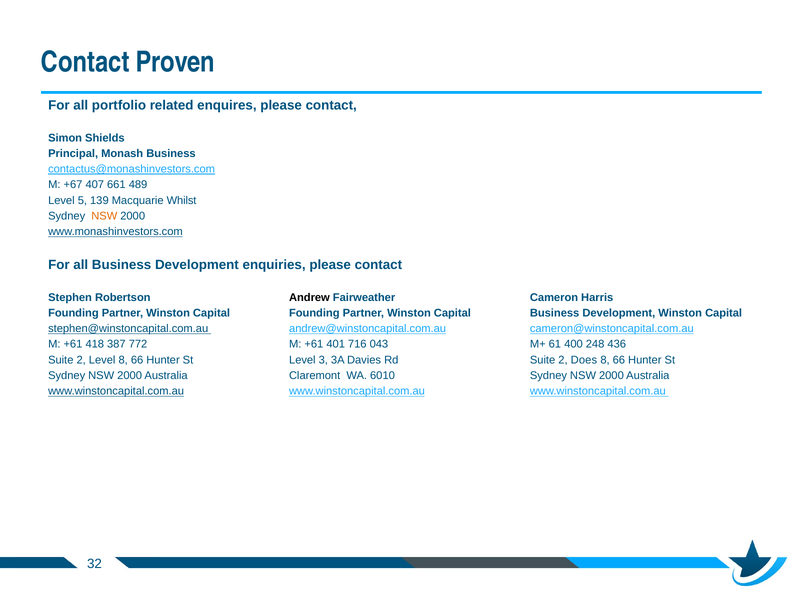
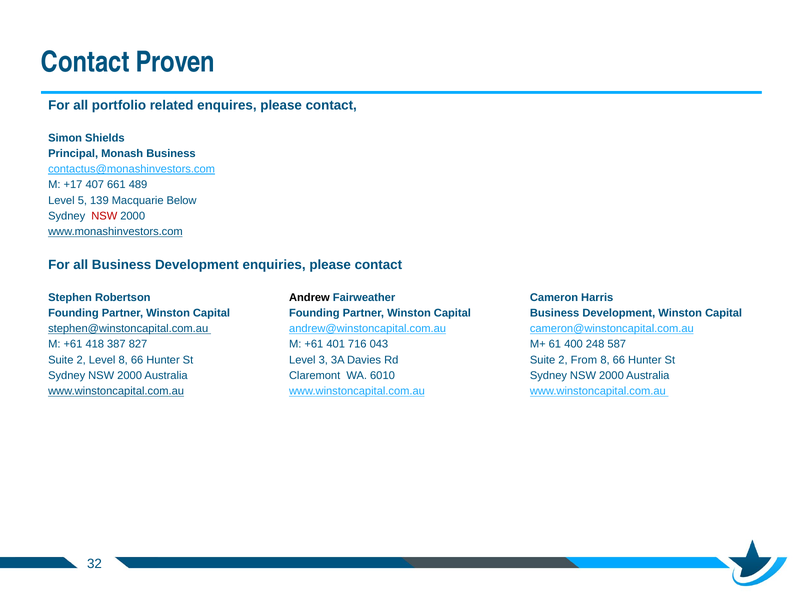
+67: +67 -> +17
Whilst: Whilst -> Below
NSW at (104, 216) colour: orange -> red
772: 772 -> 827
436: 436 -> 587
Does: Does -> From
